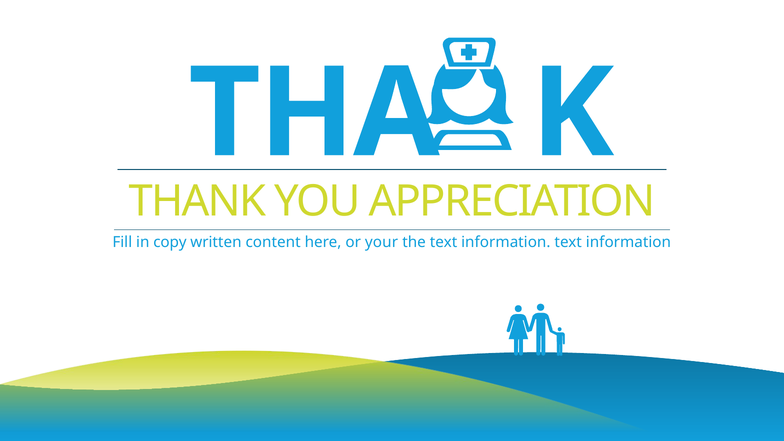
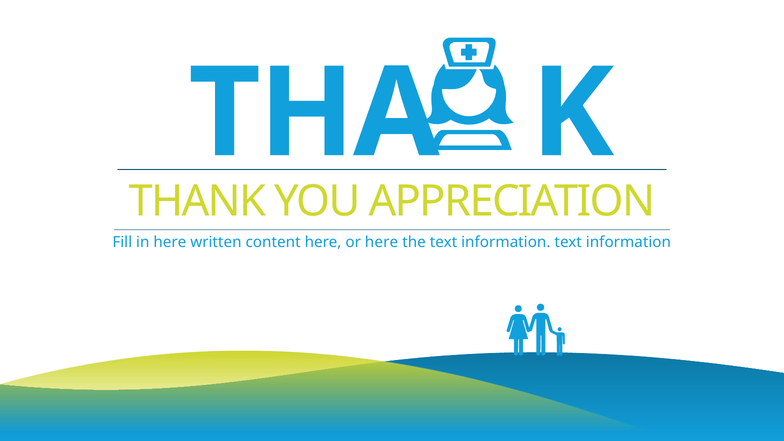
in copy: copy -> here
or your: your -> here
